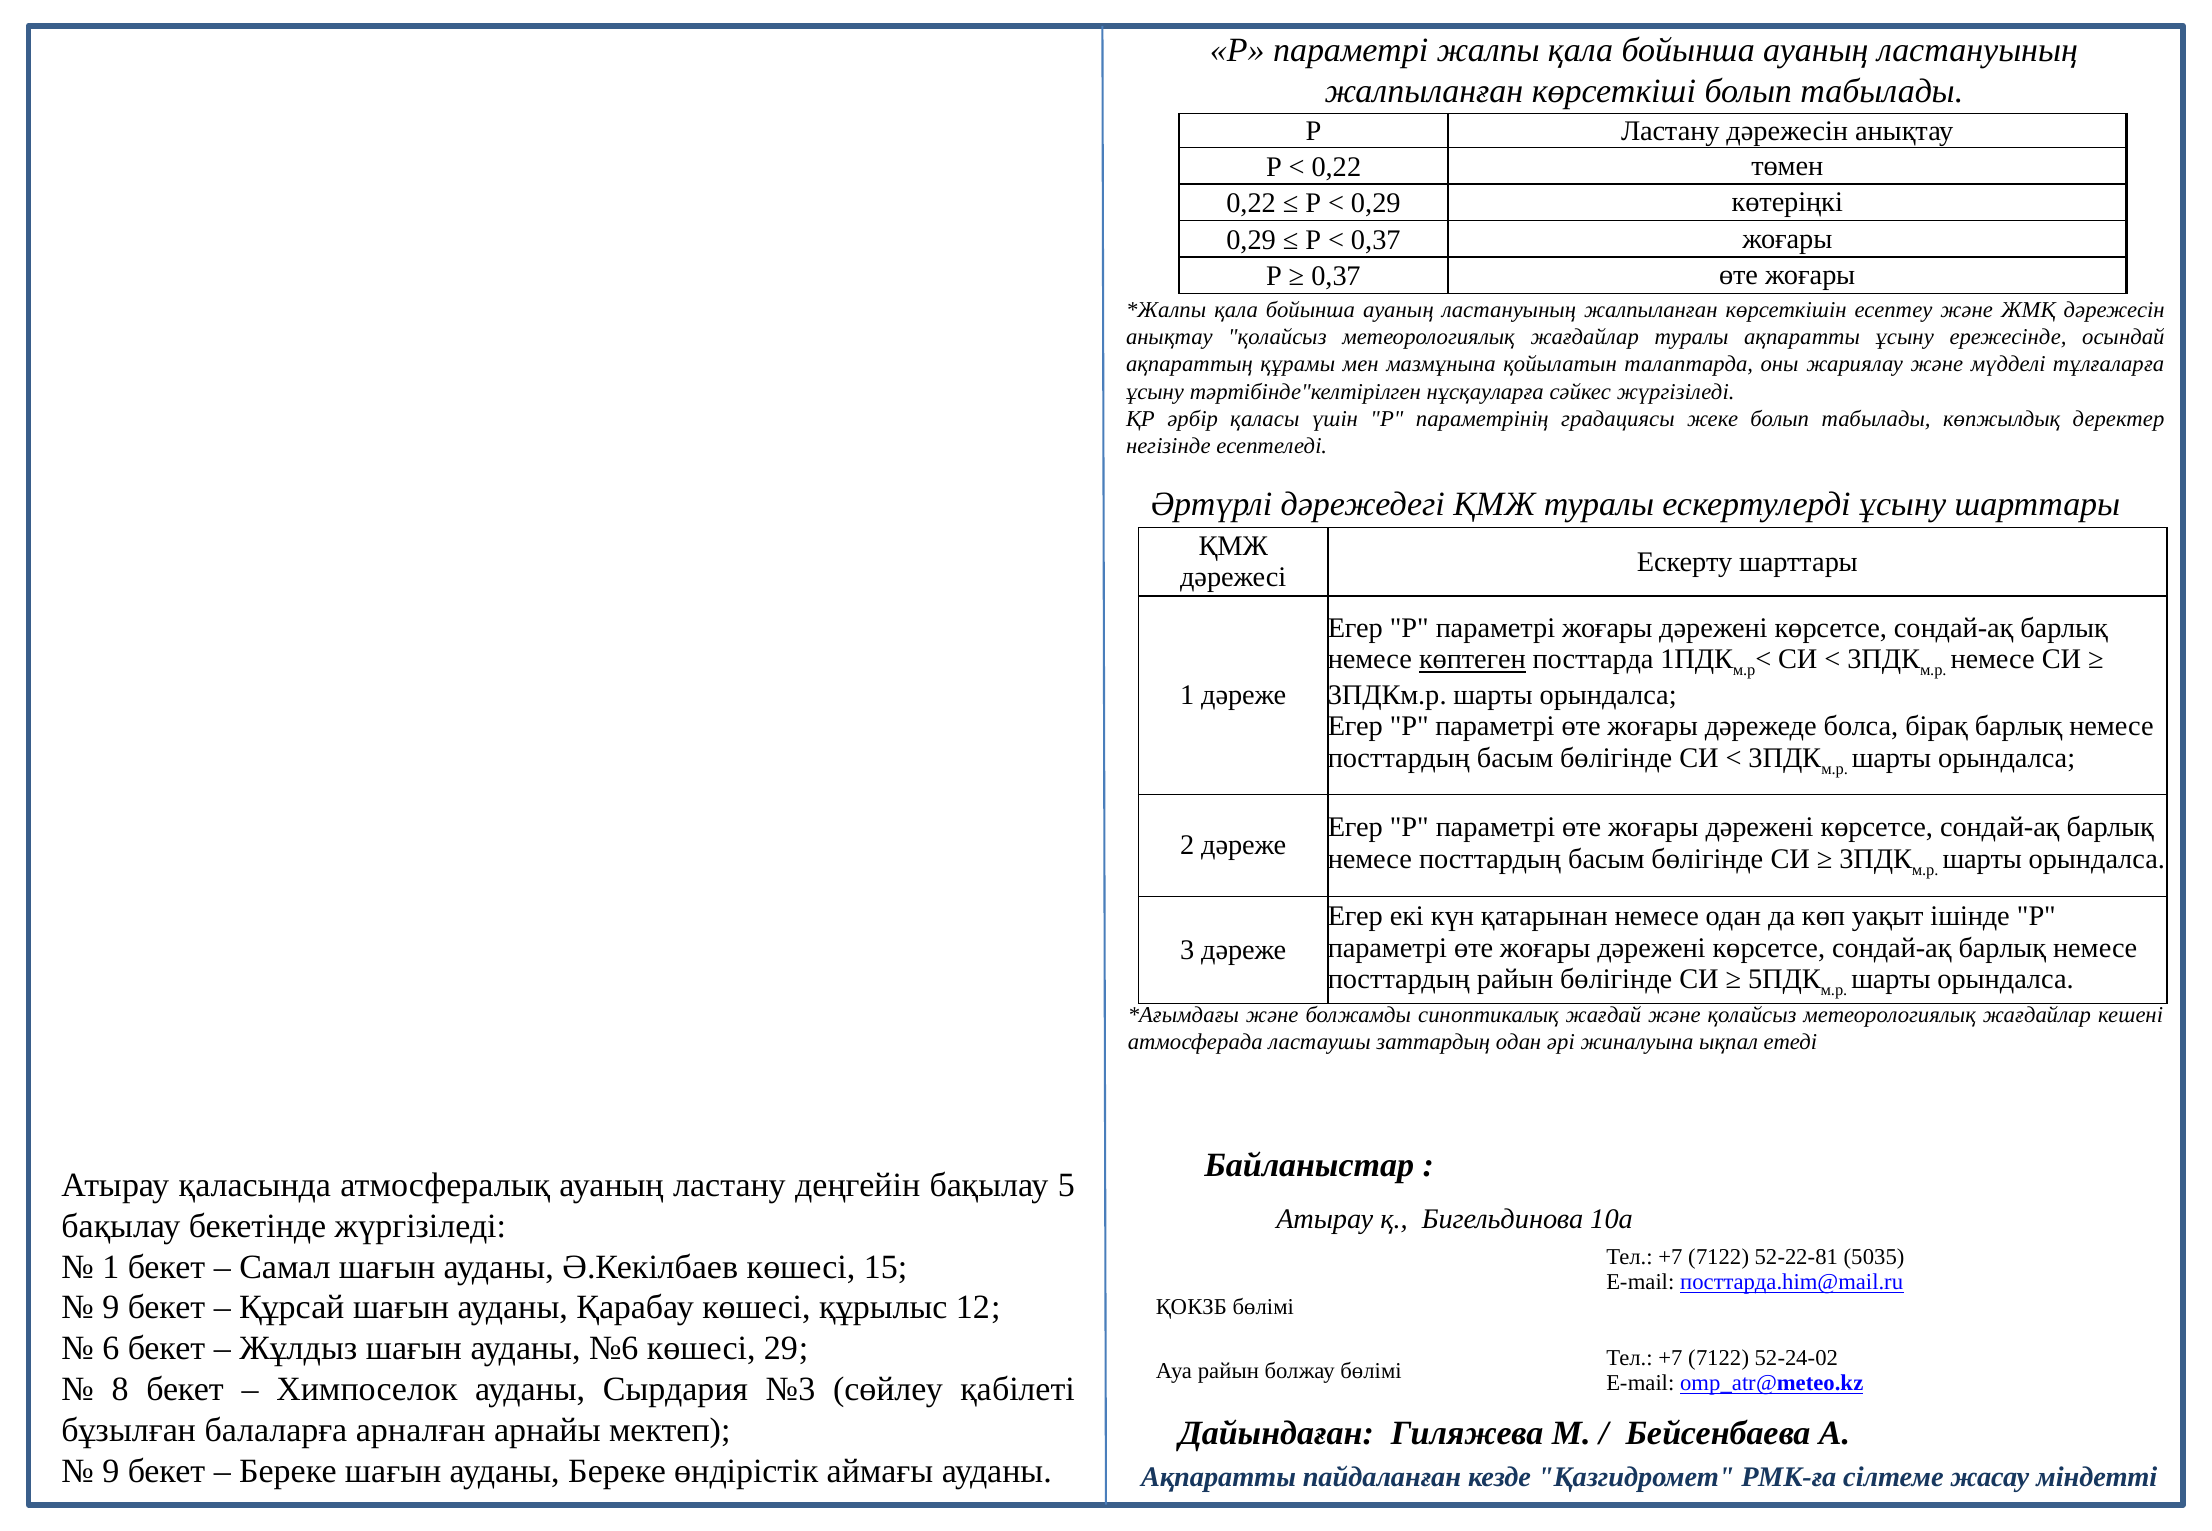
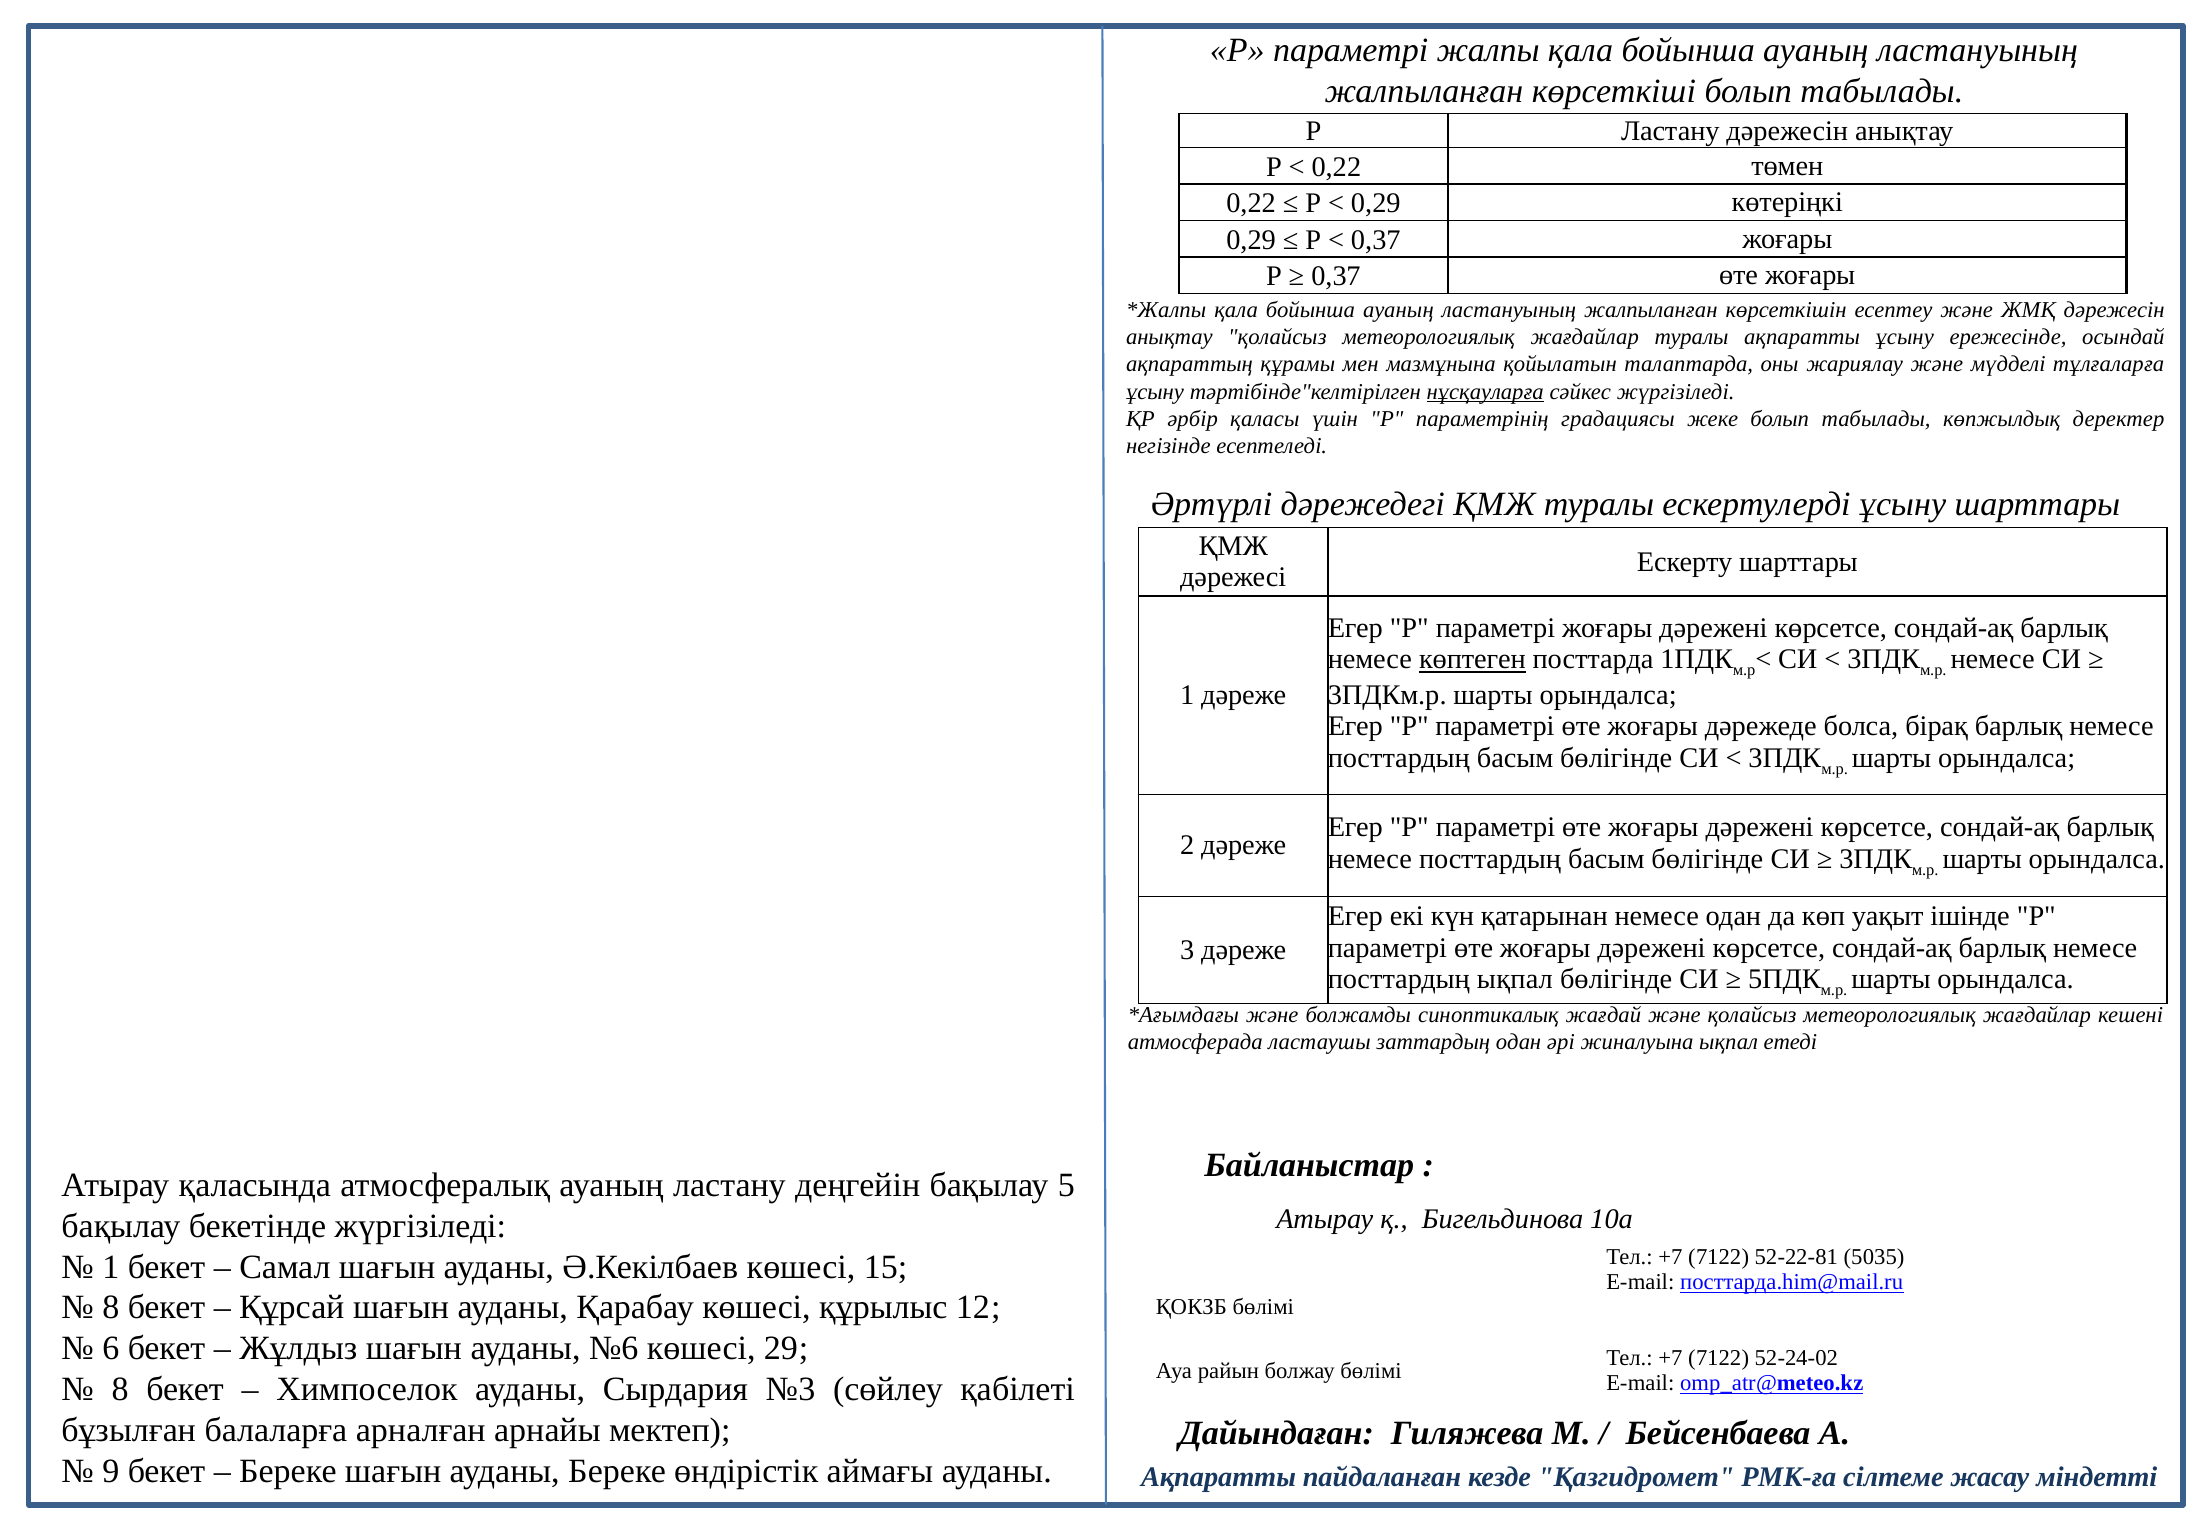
нұсқауларға underline: none -> present
посттардың райын: райын -> ықпал
9 at (111, 1308): 9 -> 8
